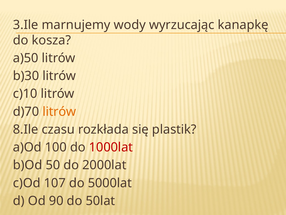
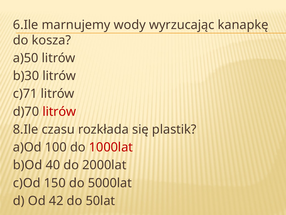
3.Ile: 3.Ile -> 6.Ile
c)10: c)10 -> c)71
litrów at (59, 111) colour: orange -> red
50: 50 -> 40
107: 107 -> 150
90: 90 -> 42
